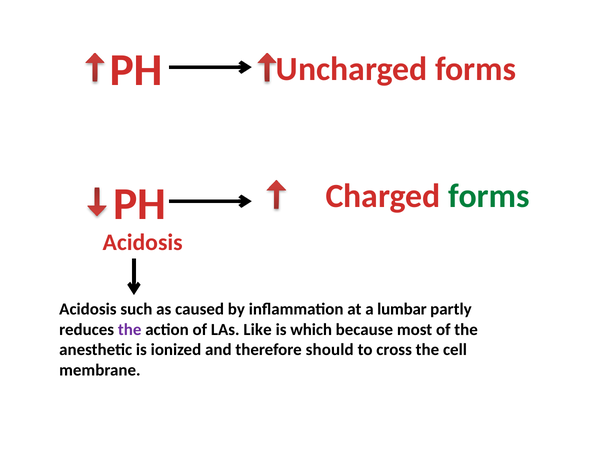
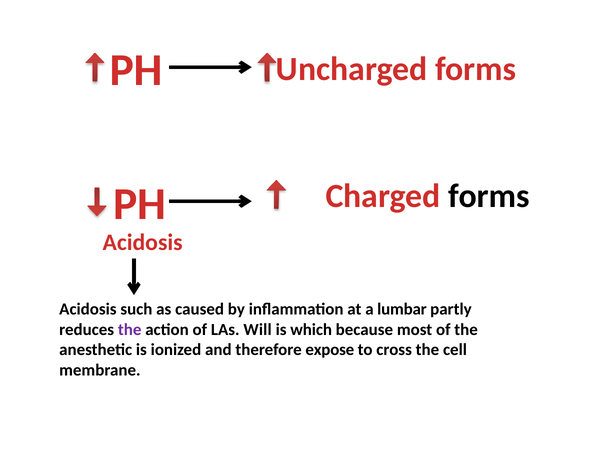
forms at (489, 197) colour: green -> black
Like: Like -> Will
should: should -> expose
